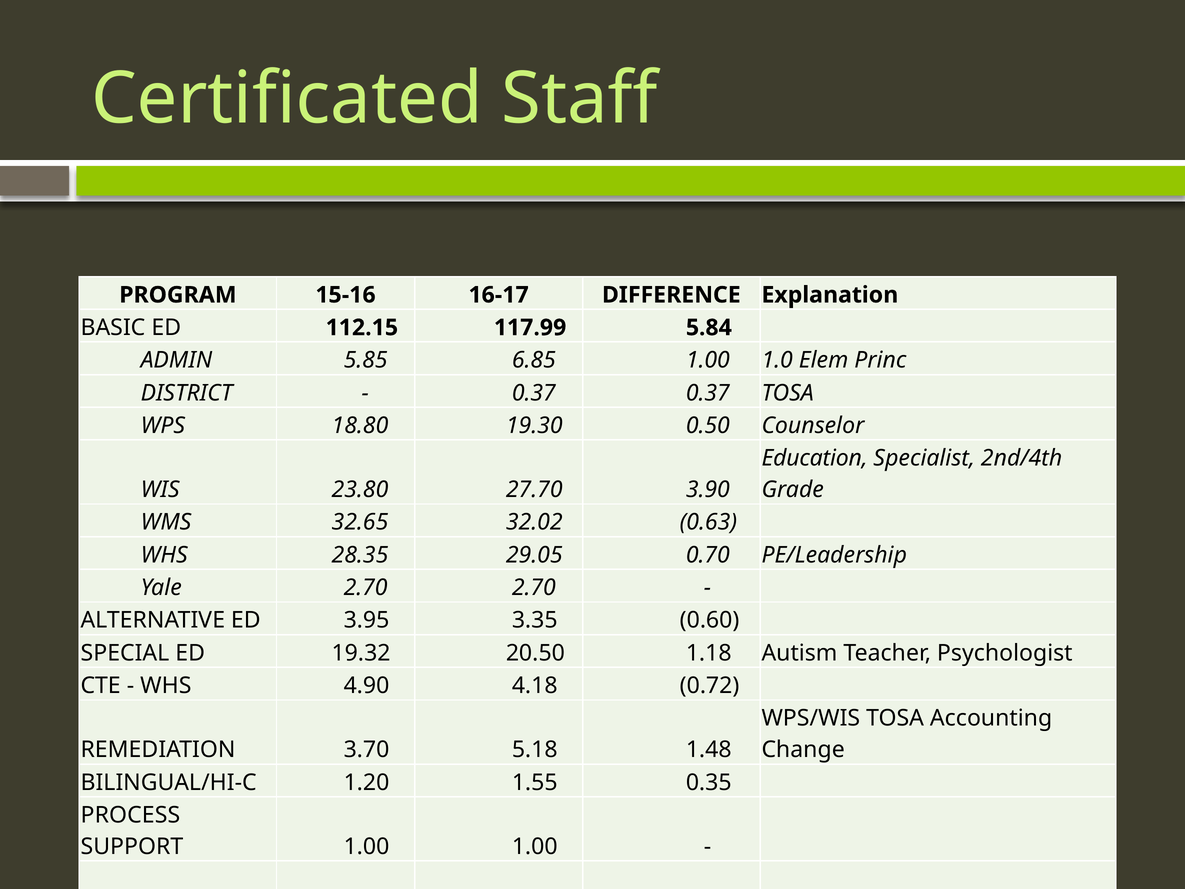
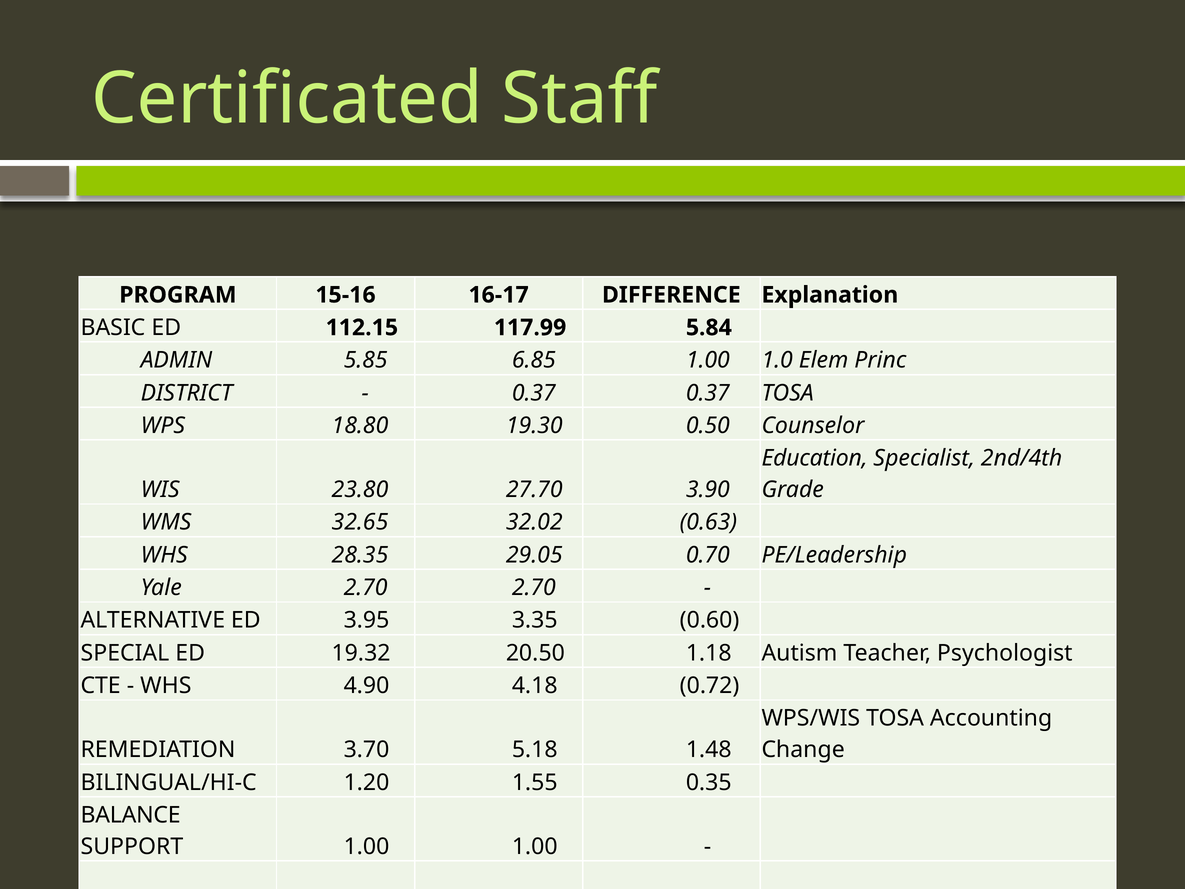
PROCESS: PROCESS -> BALANCE
